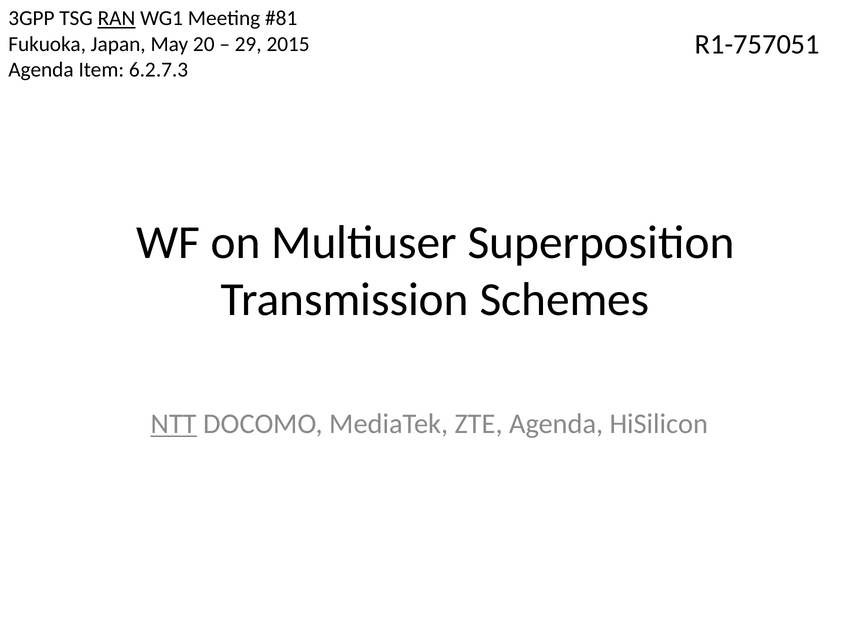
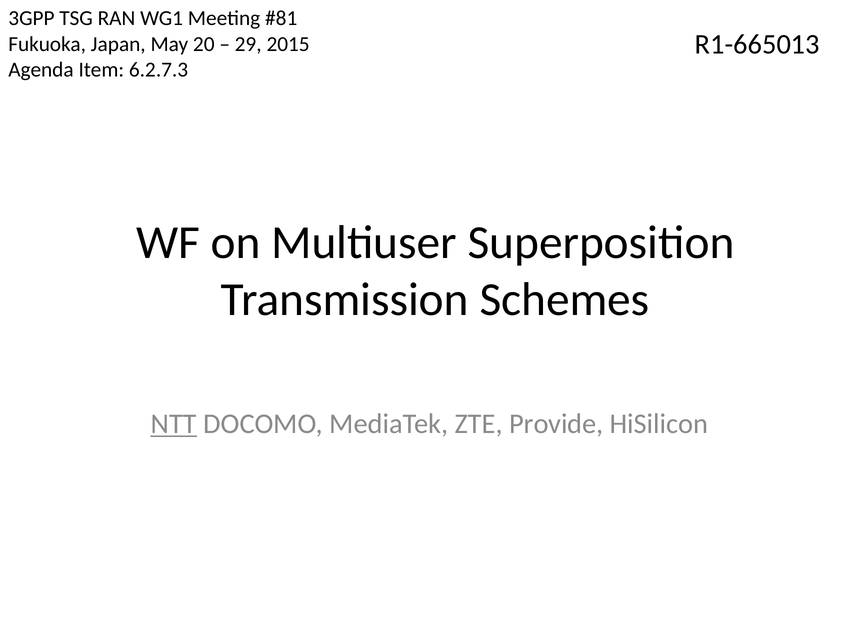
RAN underline: present -> none
R1-757051: R1-757051 -> R1-665013
ZTE Agenda: Agenda -> Provide
